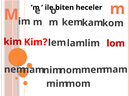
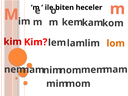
lom colour: red -> orange
